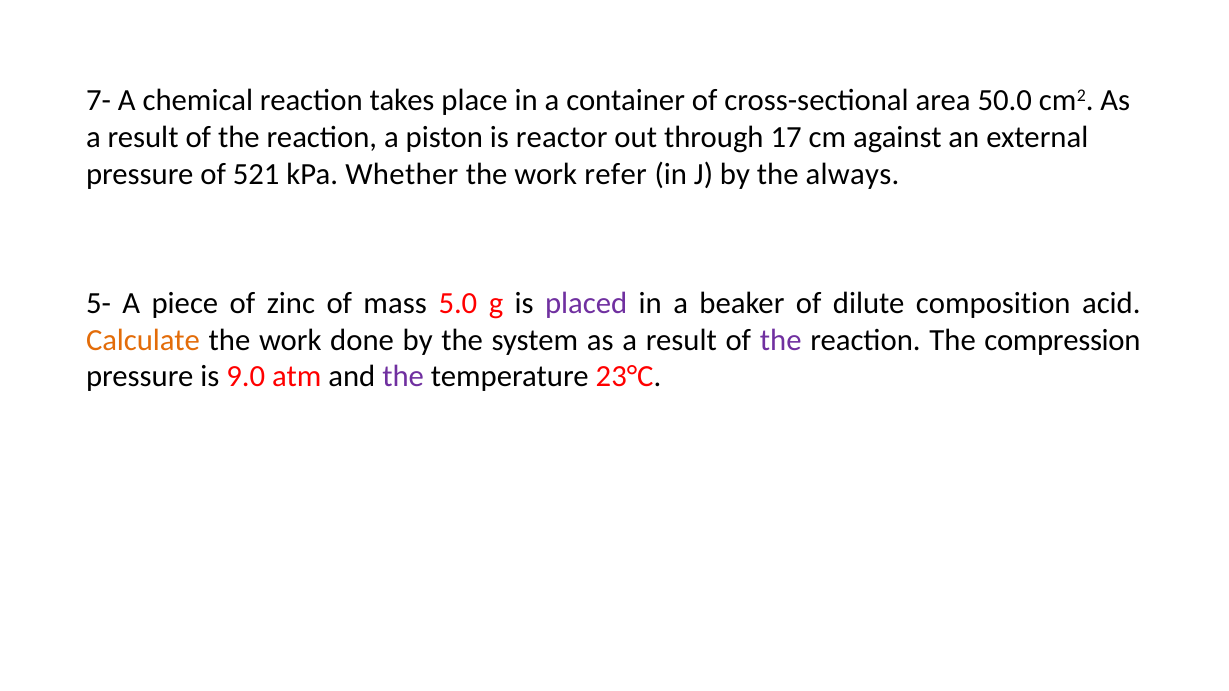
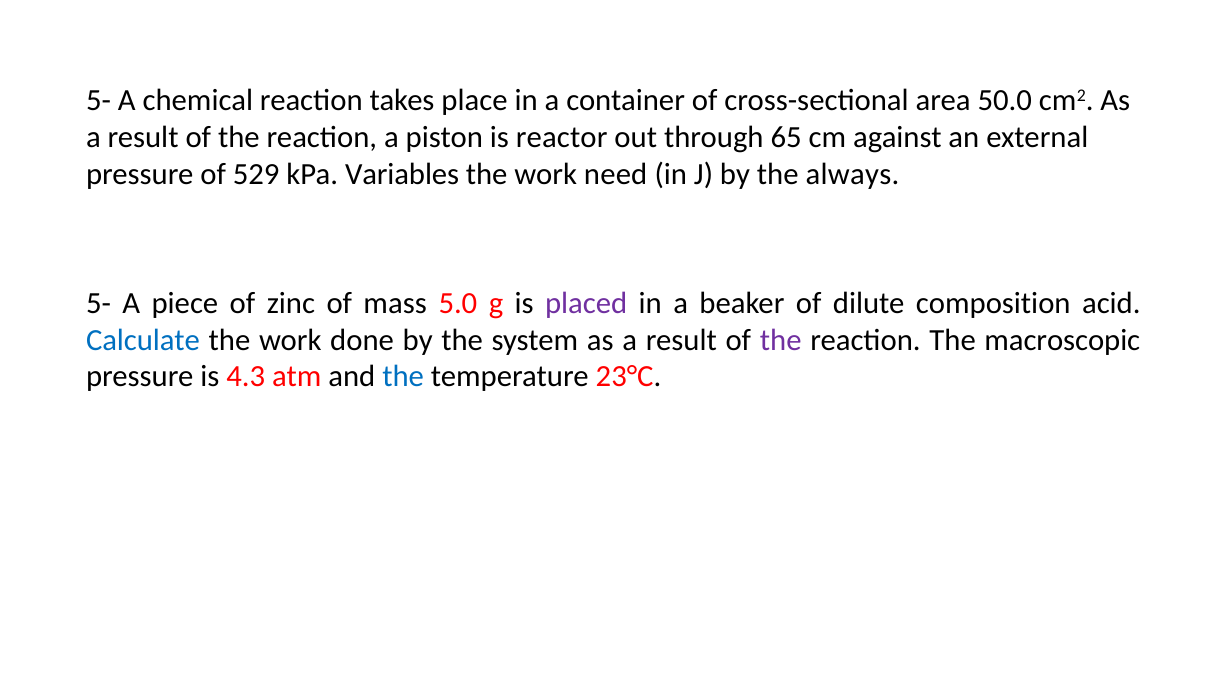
7- at (98, 101): 7- -> 5-
17: 17 -> 65
521: 521 -> 529
Whether: Whether -> Variables
refer: refer -> need
Calculate colour: orange -> blue
compression: compression -> macroscopic
9.0: 9.0 -> 4.3
the at (403, 377) colour: purple -> blue
